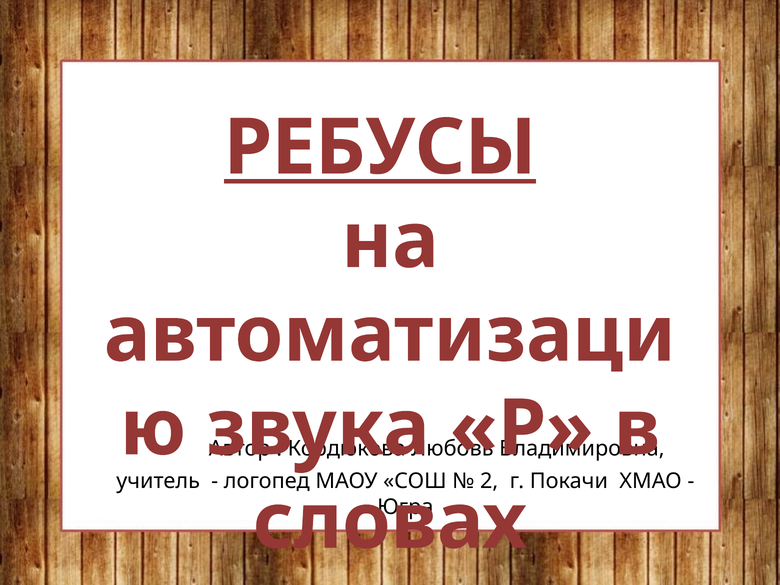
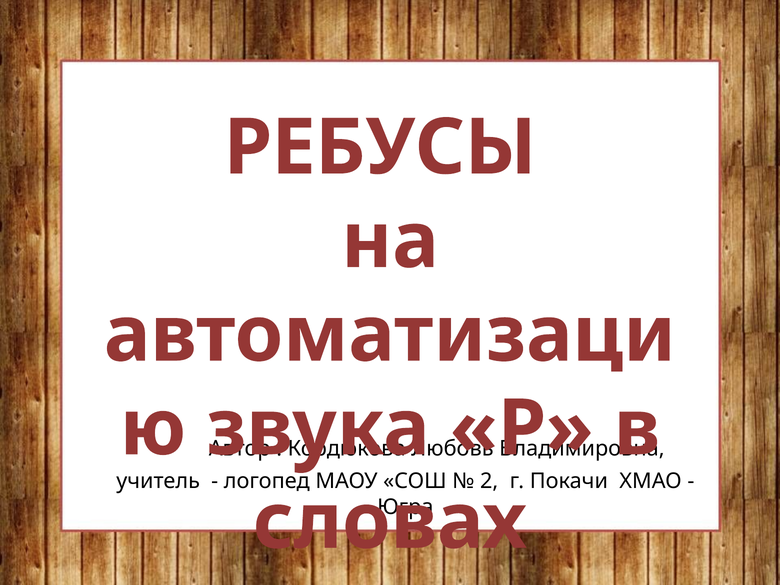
РЕБУСЫ underline: present -> none
